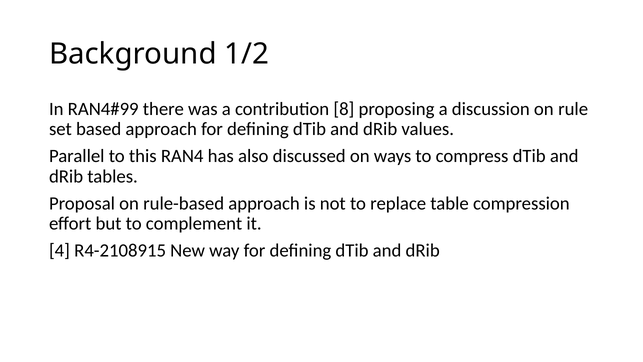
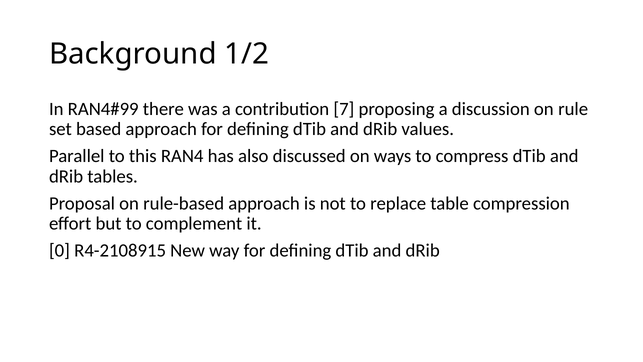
8: 8 -> 7
4: 4 -> 0
